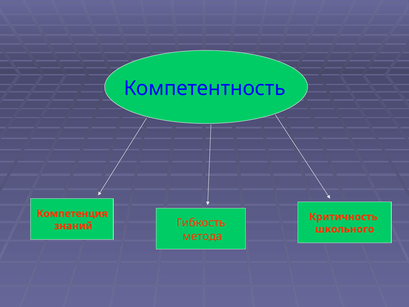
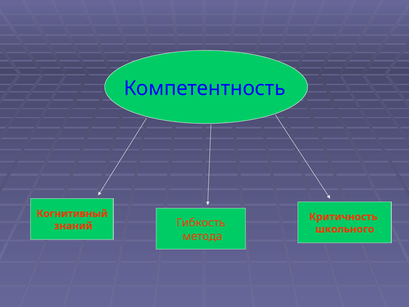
Компетенция: Компетенция -> Когнитивный
